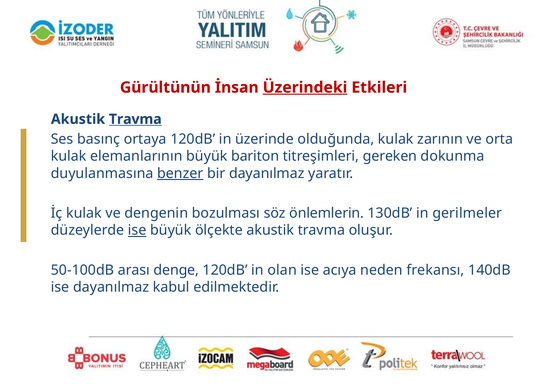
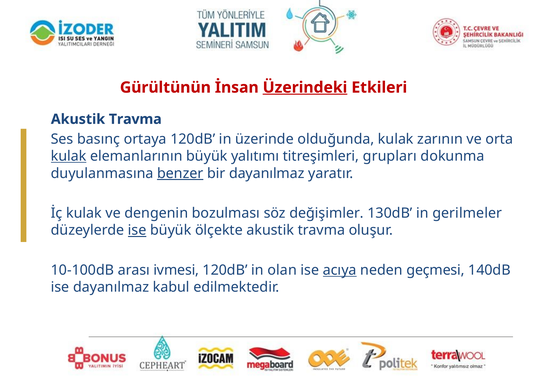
Travma at (135, 119) underline: present -> none
kulak at (69, 156) underline: none -> present
bariton: bariton -> yalıtımı
gereken: gereken -> grupları
önlemlerin: önlemlerin -> değişimler
50-100dB: 50-100dB -> 10-100dB
denge: denge -> ivmesi
acıya underline: none -> present
frekansı: frekansı -> geçmesi
